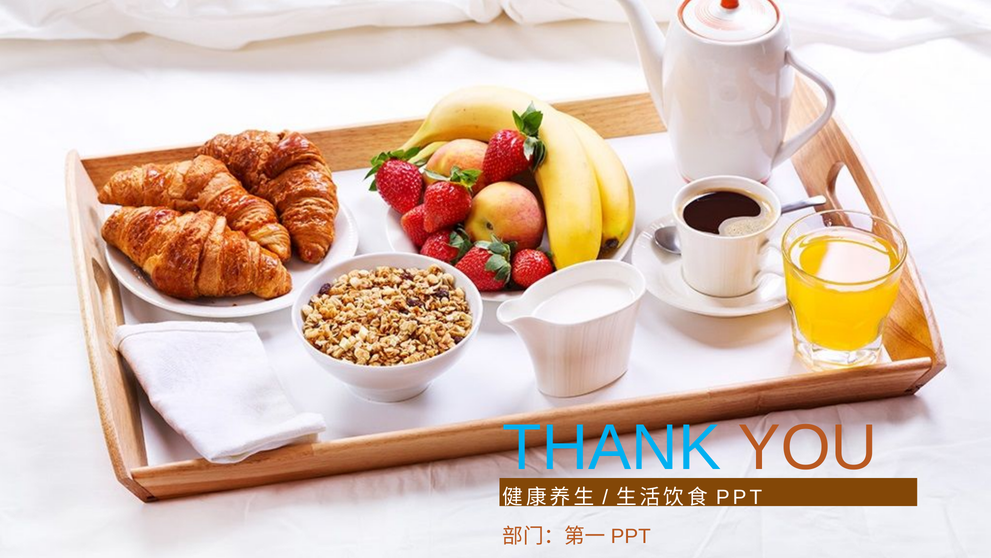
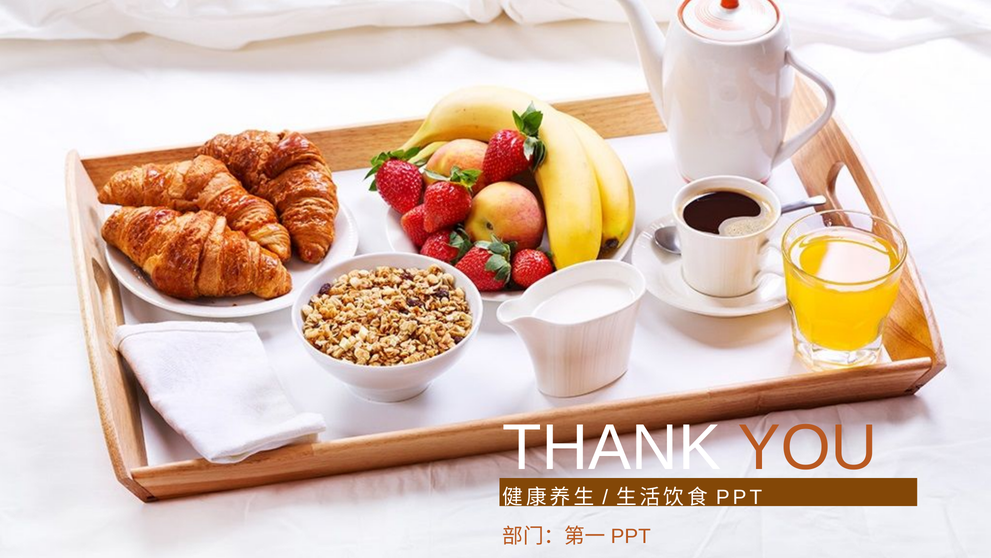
THANK colour: light blue -> white
